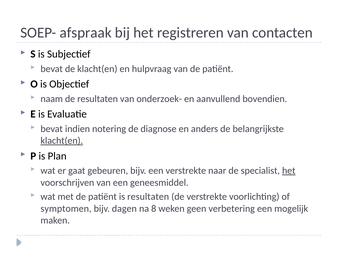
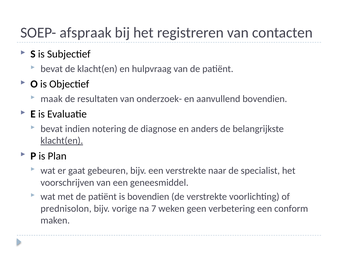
naam: naam -> maak
het at (289, 170) underline: present -> none
is resultaten: resultaten -> bovendien
symptomen: symptomen -> prednisolon
dagen: dagen -> vorige
8: 8 -> 7
mogelijk: mogelijk -> conform
